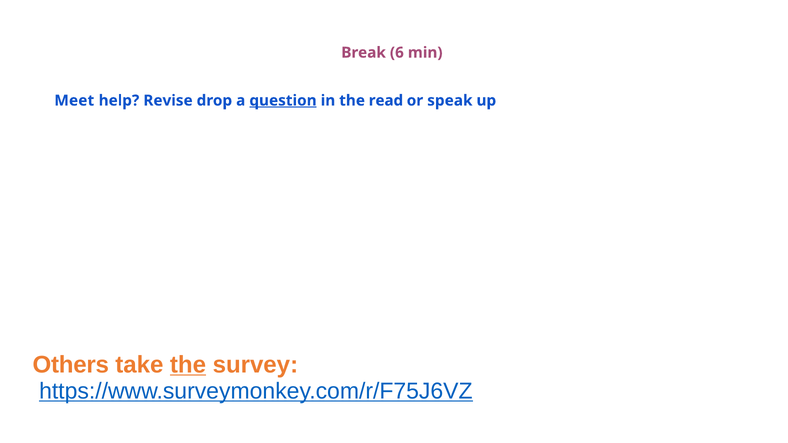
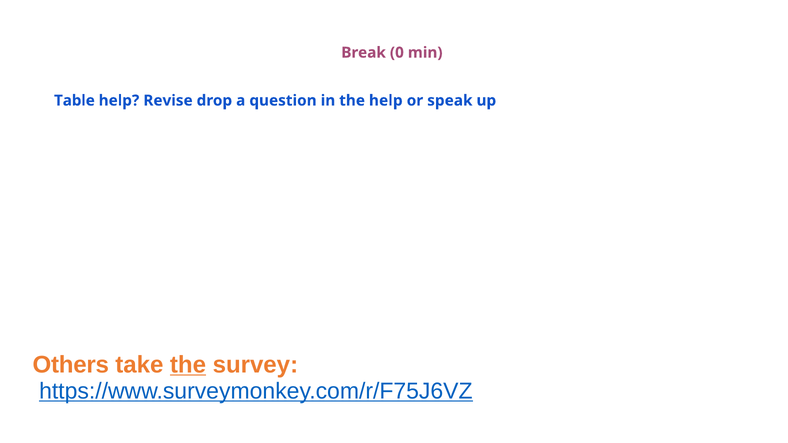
6: 6 -> 0
Meet: Meet -> Table
question underline: present -> none
the read: read -> help
